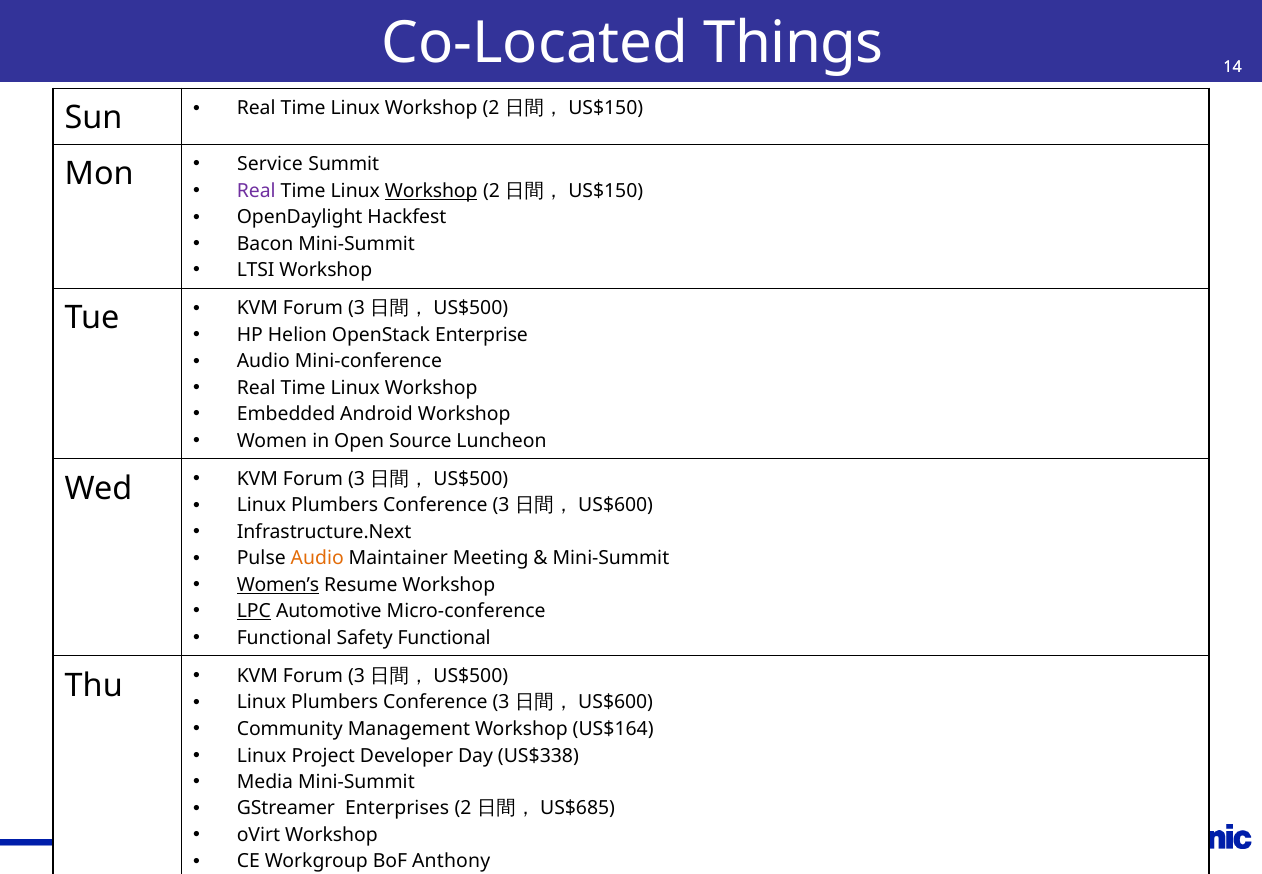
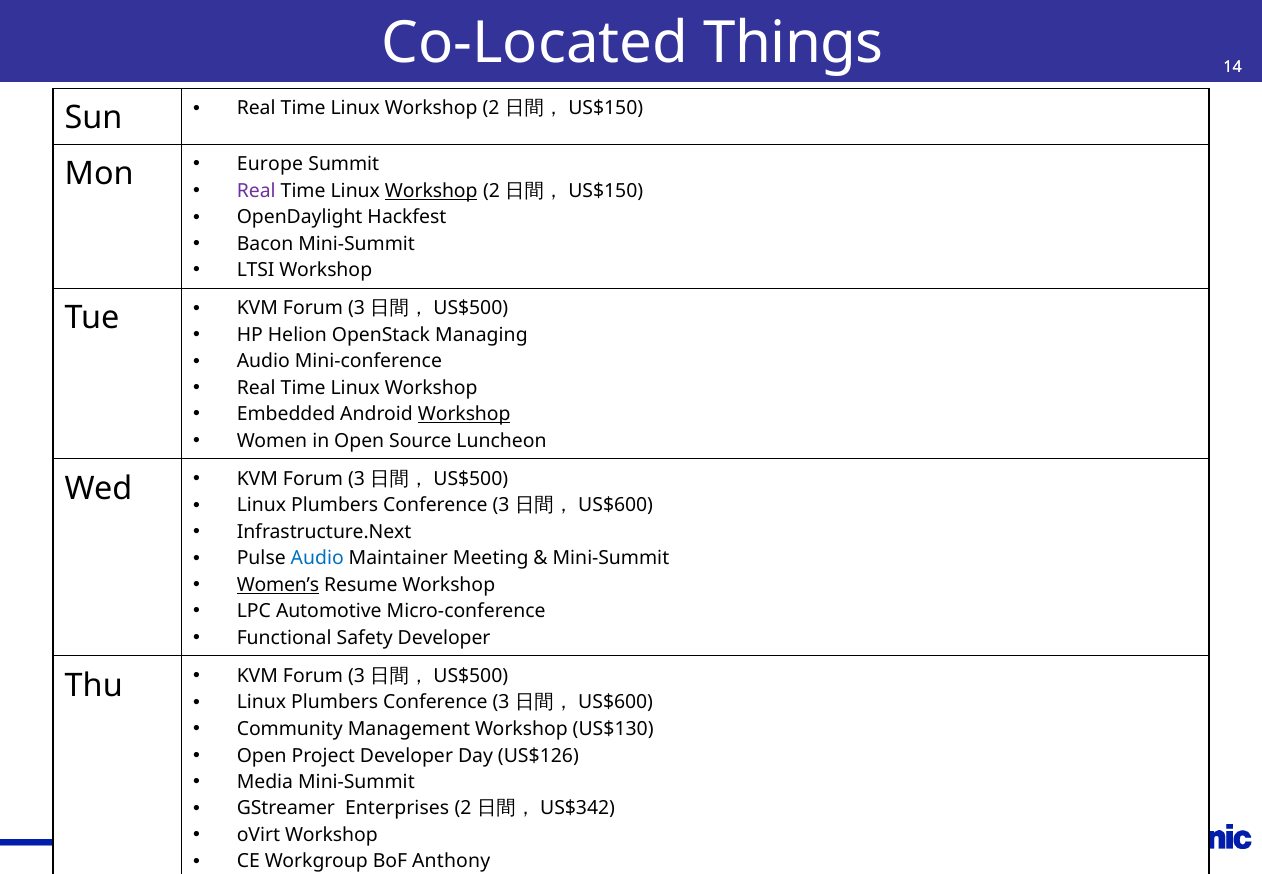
Service: Service -> Europe
Enterprise: Enterprise -> Managing
Workshop at (464, 414) underline: none -> present
Audio at (317, 558) colour: orange -> blue
LPC underline: present -> none
Safety Functional: Functional -> Developer
US$164: US$164 -> US$130
Linux at (262, 755): Linux -> Open
US$338: US$338 -> US$126
US$685: US$685 -> US$342
